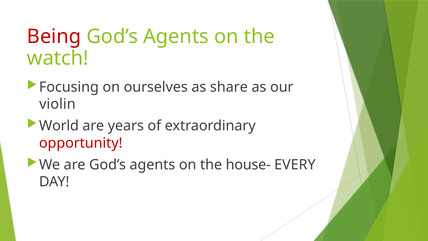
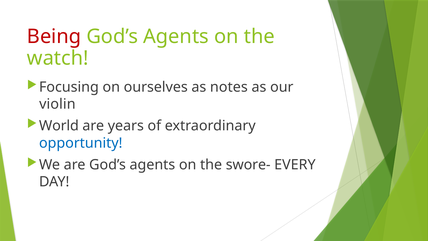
share: share -> notes
opportunity colour: red -> blue
house-: house- -> swore-
